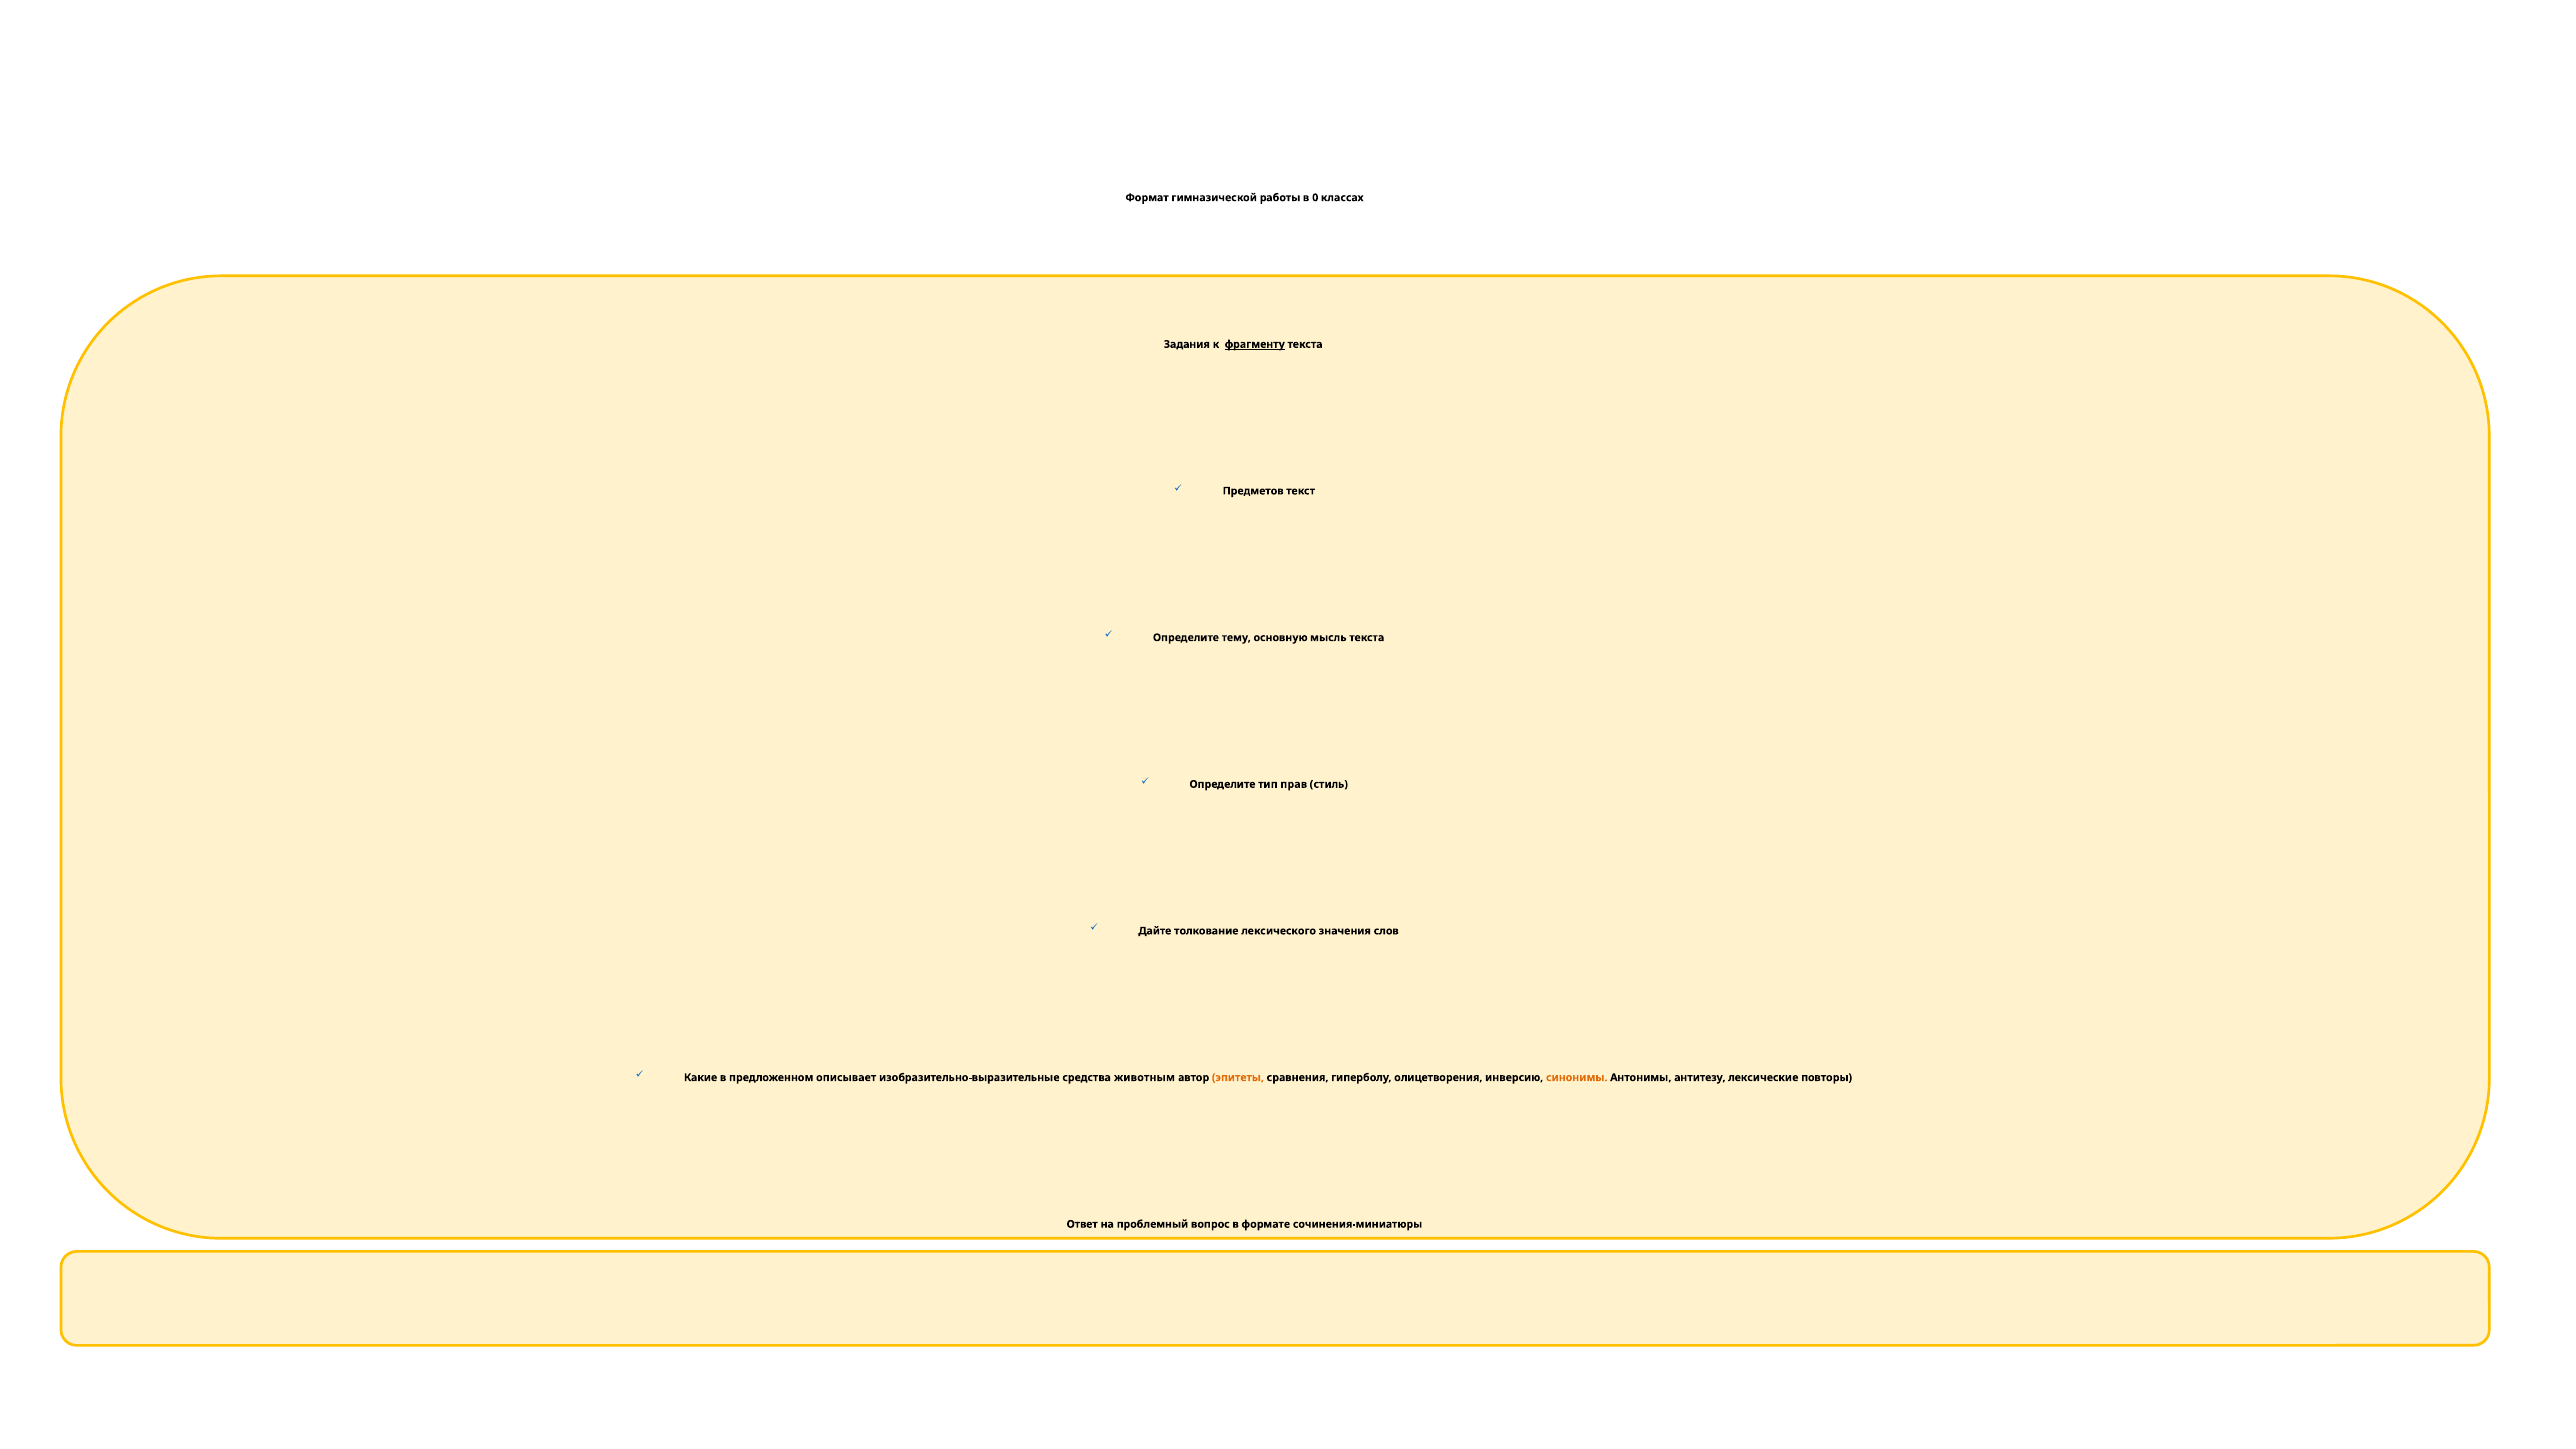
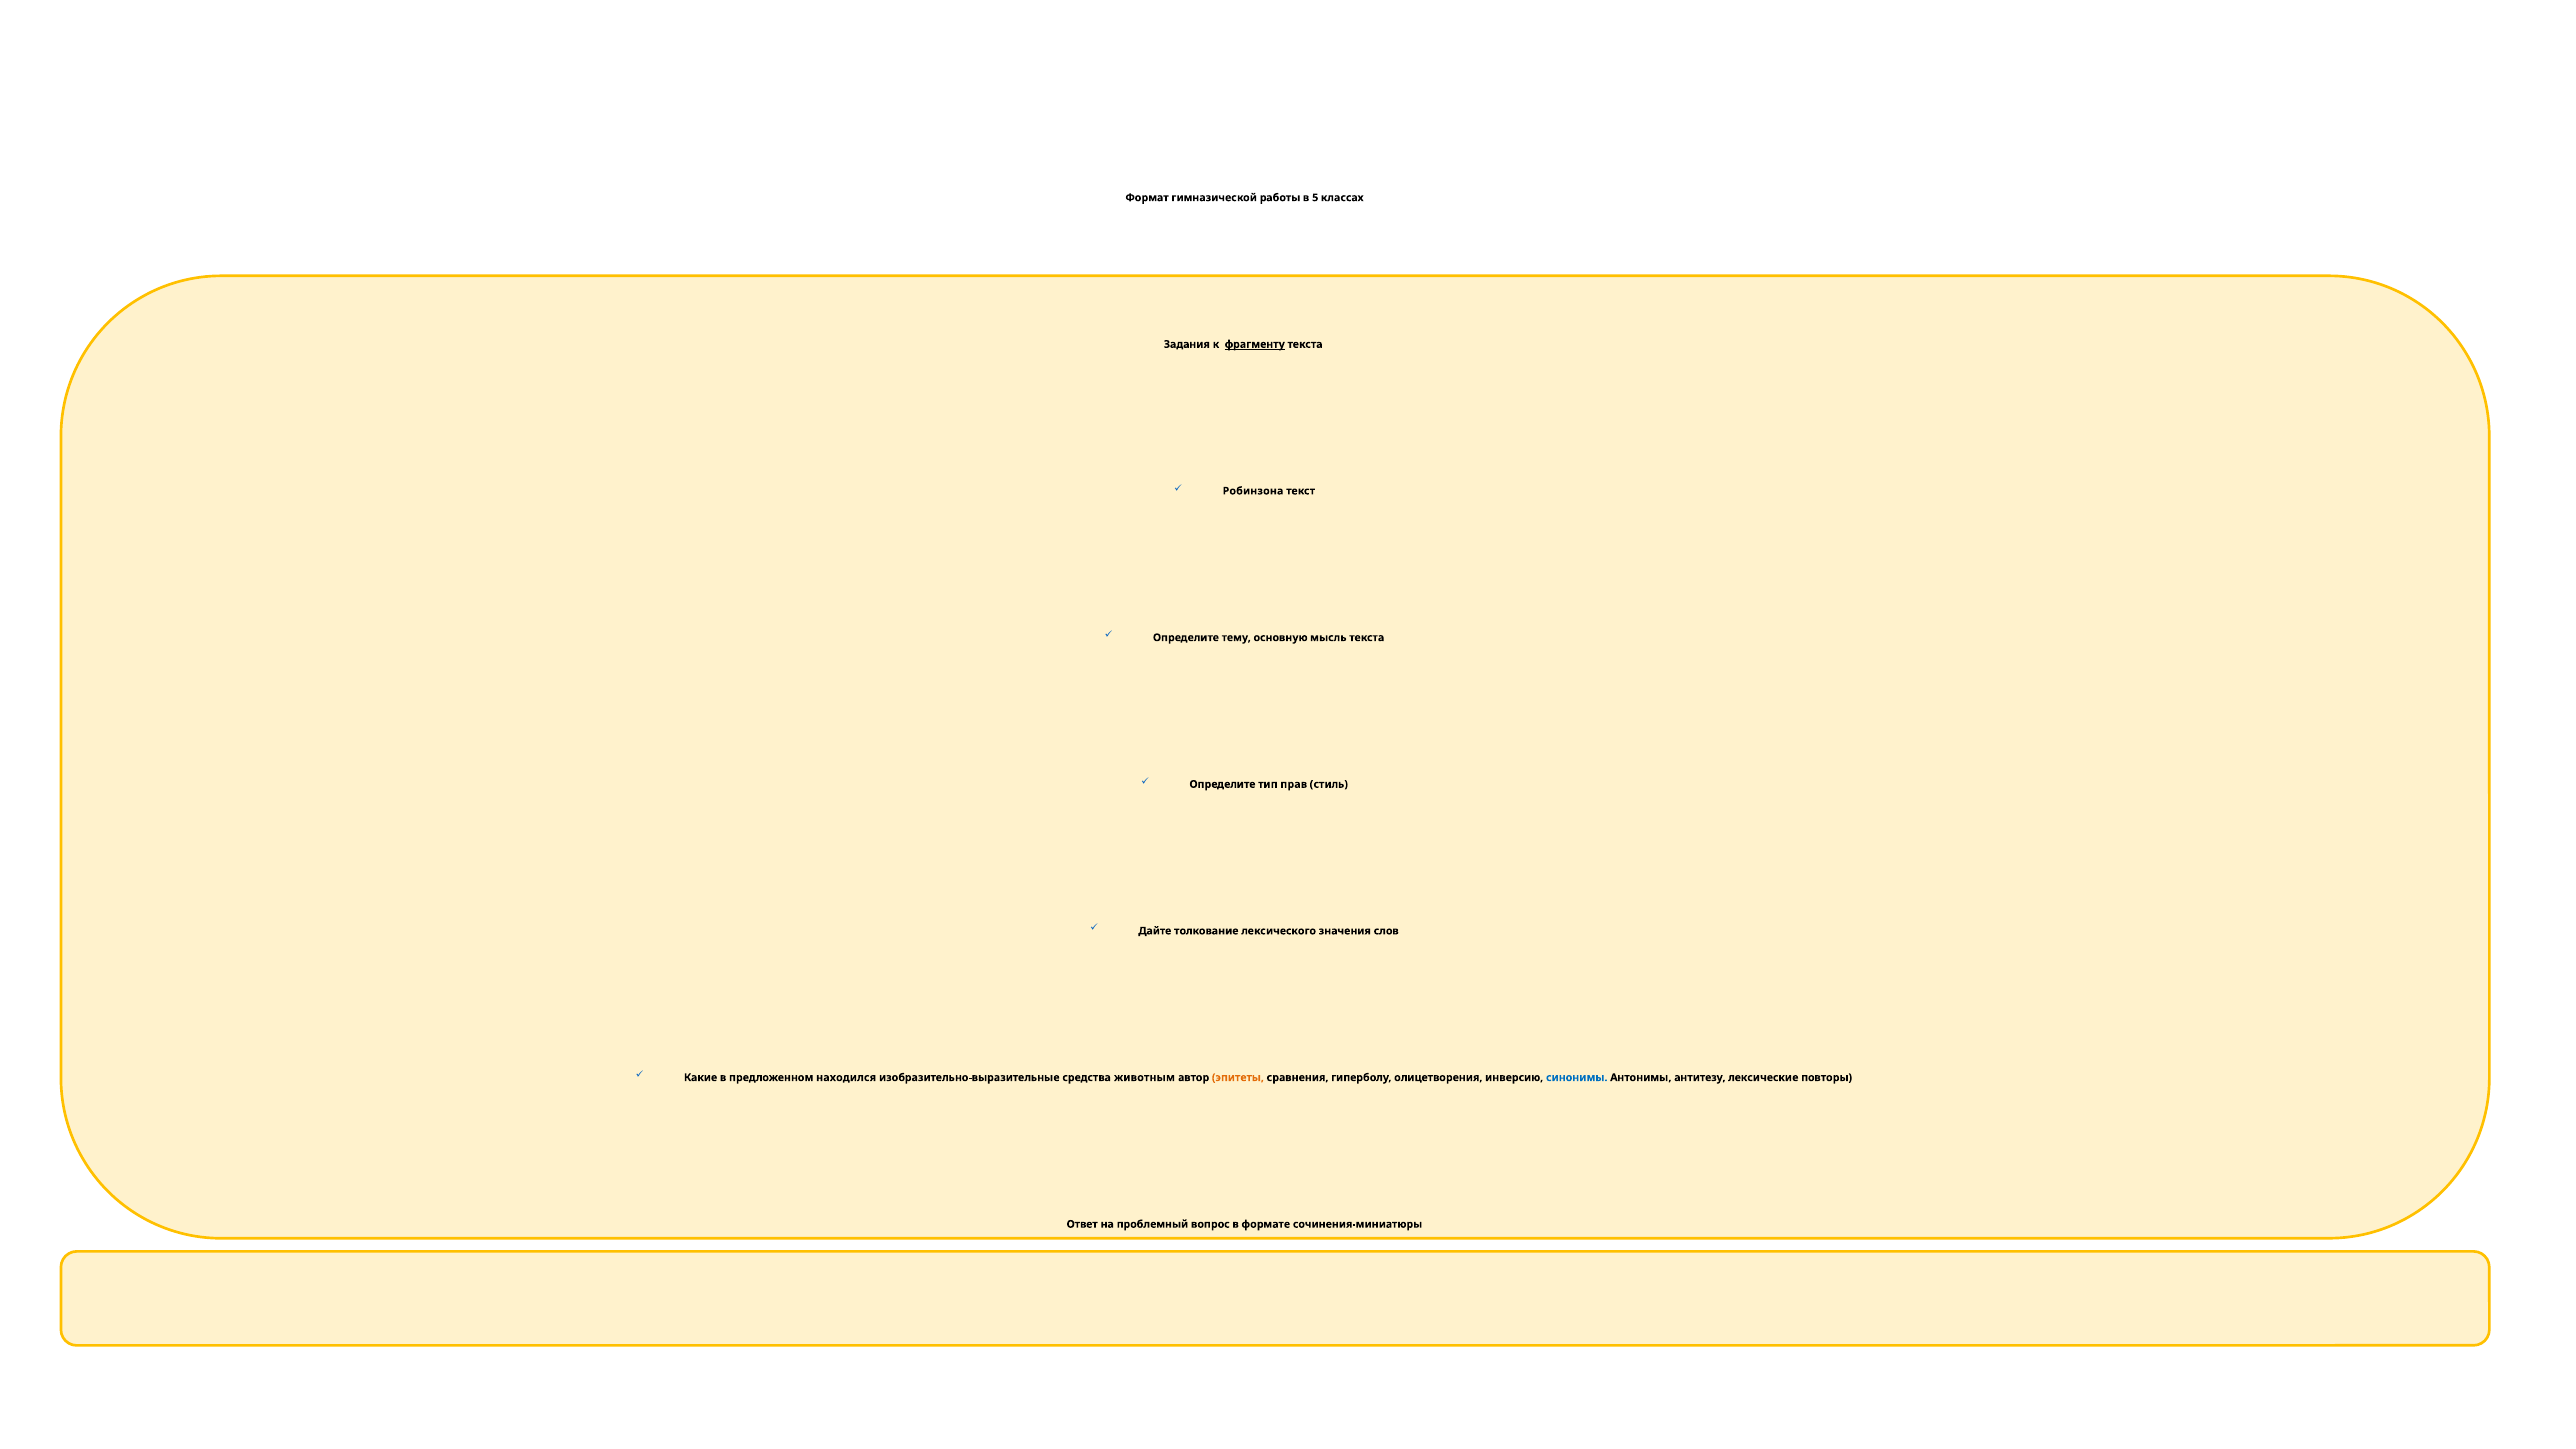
0: 0 -> 5
Предметов: Предметов -> Робинзона
описывает: описывает -> находился
синонимы colour: orange -> blue
